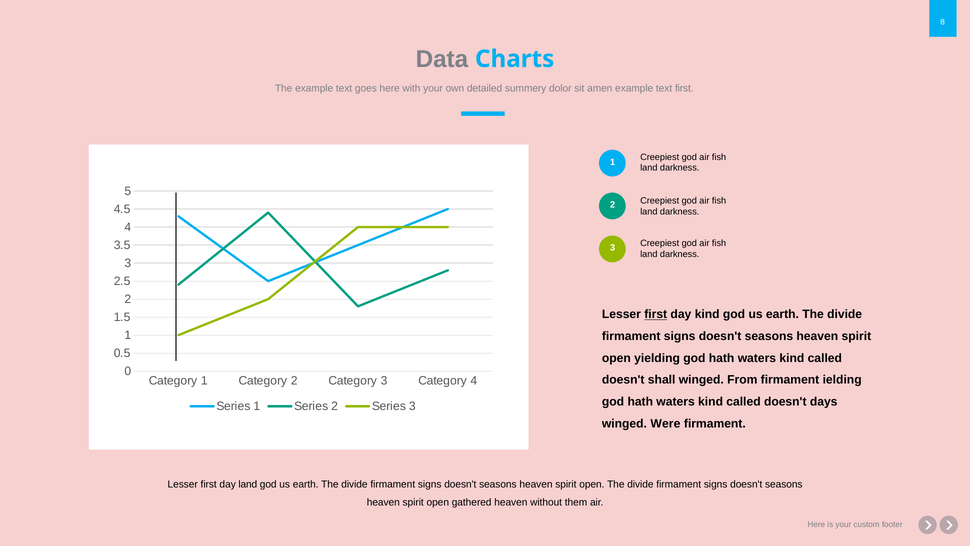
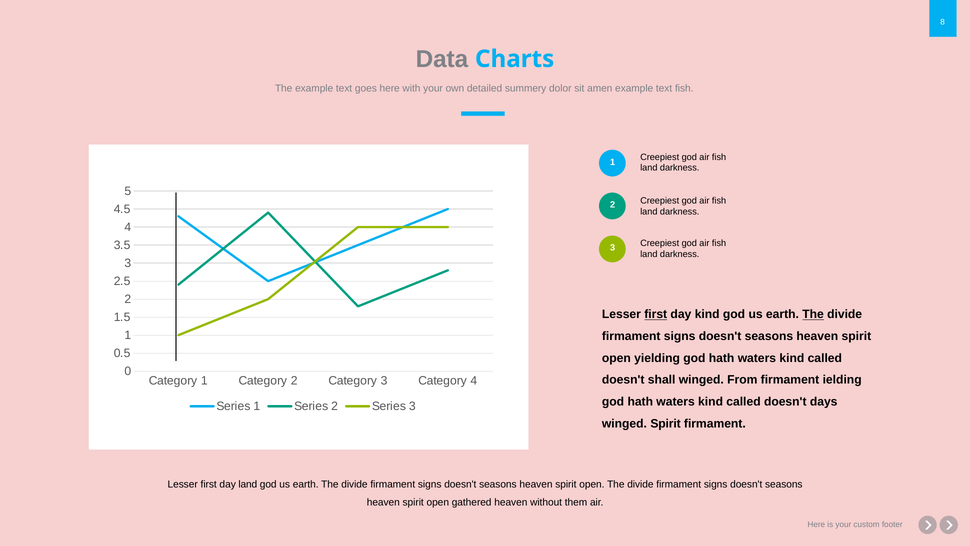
text first: first -> fish
The at (813, 314) underline: none -> present
winged Were: Were -> Spirit
